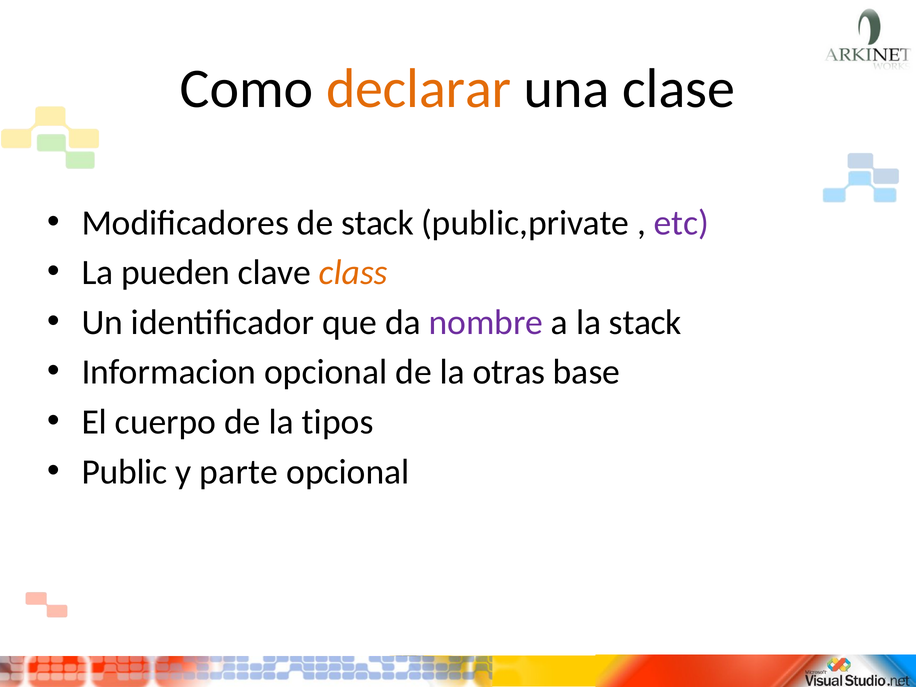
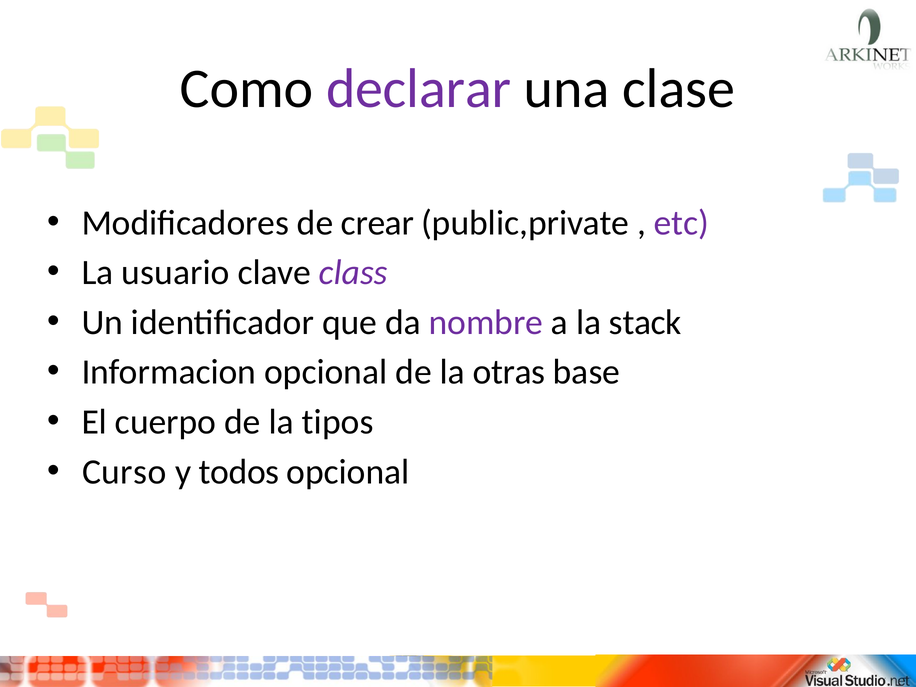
declarar colour: orange -> purple
de stack: stack -> crear
pueden: pueden -> usuario
class colour: orange -> purple
Public: Public -> Curso
parte: parte -> todos
